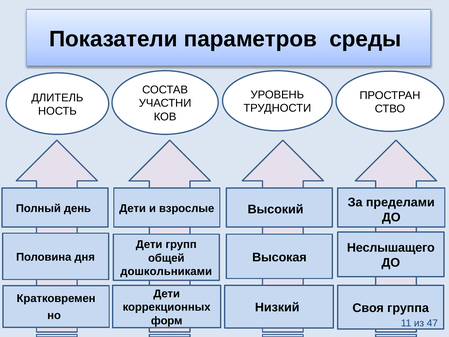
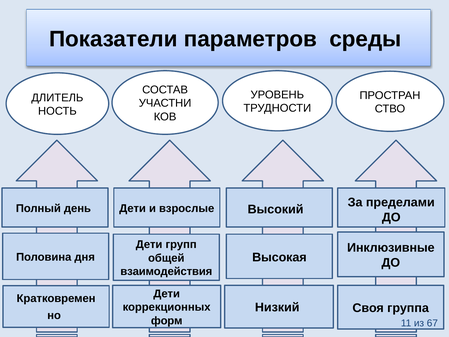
Неслышащего: Неслышащего -> Инклюзивные
дошкольниками: дошкольниками -> взаимодействия
47: 47 -> 67
